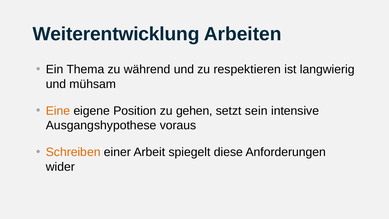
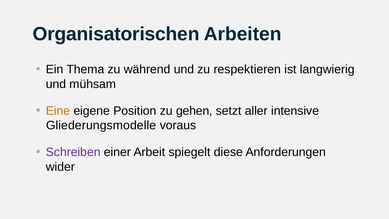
Weiterentwicklung: Weiterentwicklung -> Organisatorischen
sein: sein -> aller
Ausgangshypothese: Ausgangshypothese -> Gliederungsmodelle
Schreiben colour: orange -> purple
